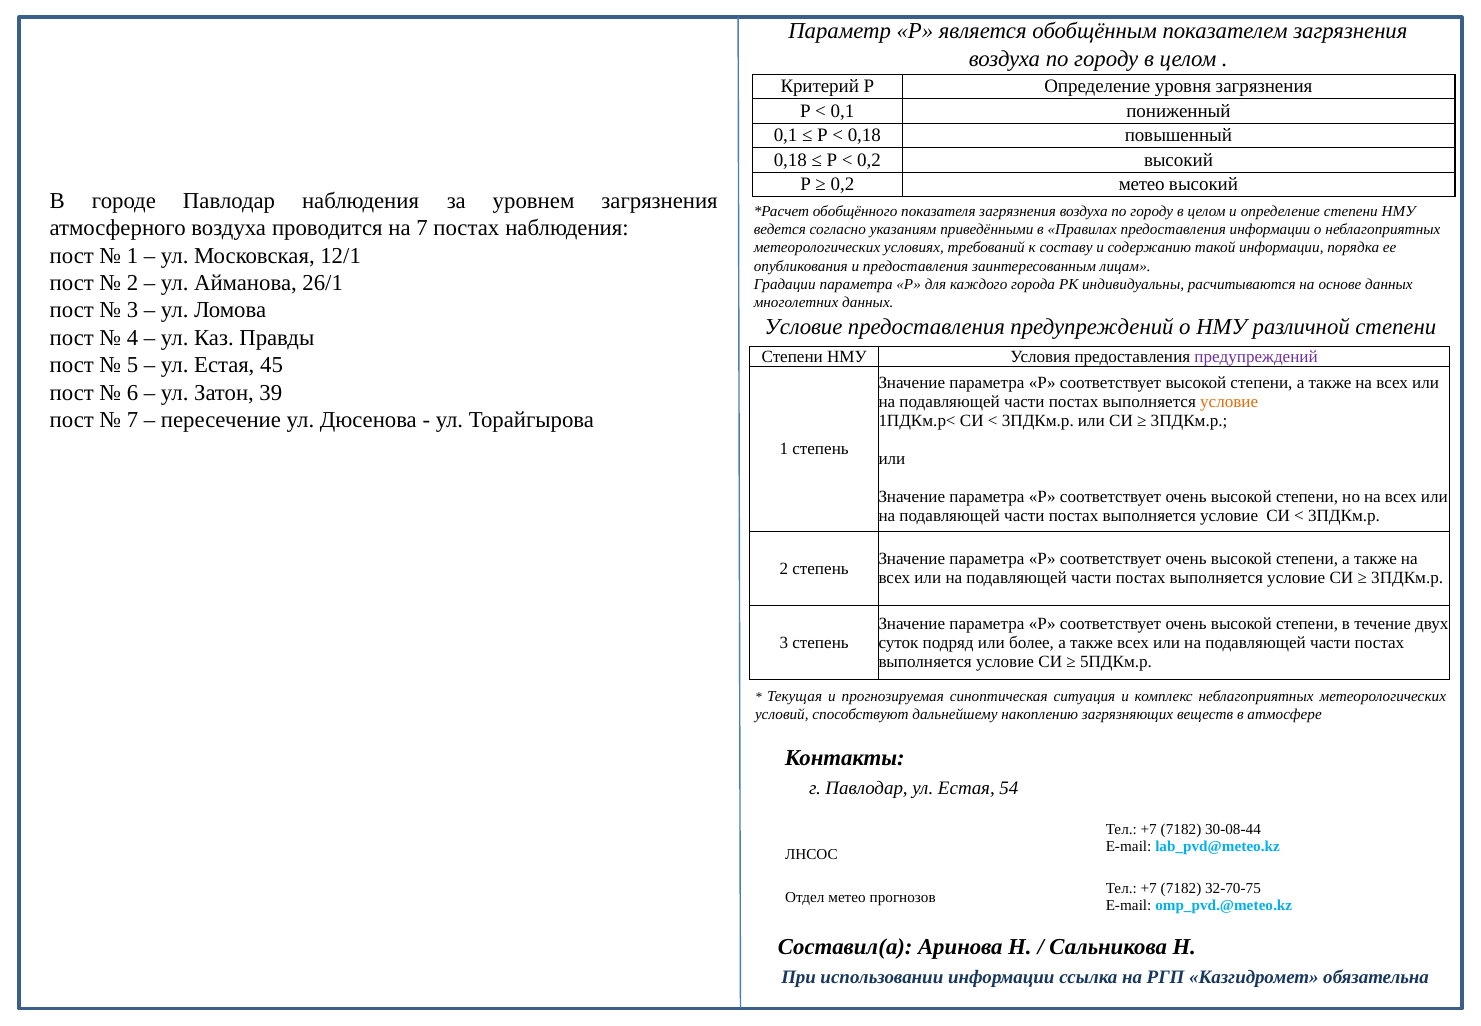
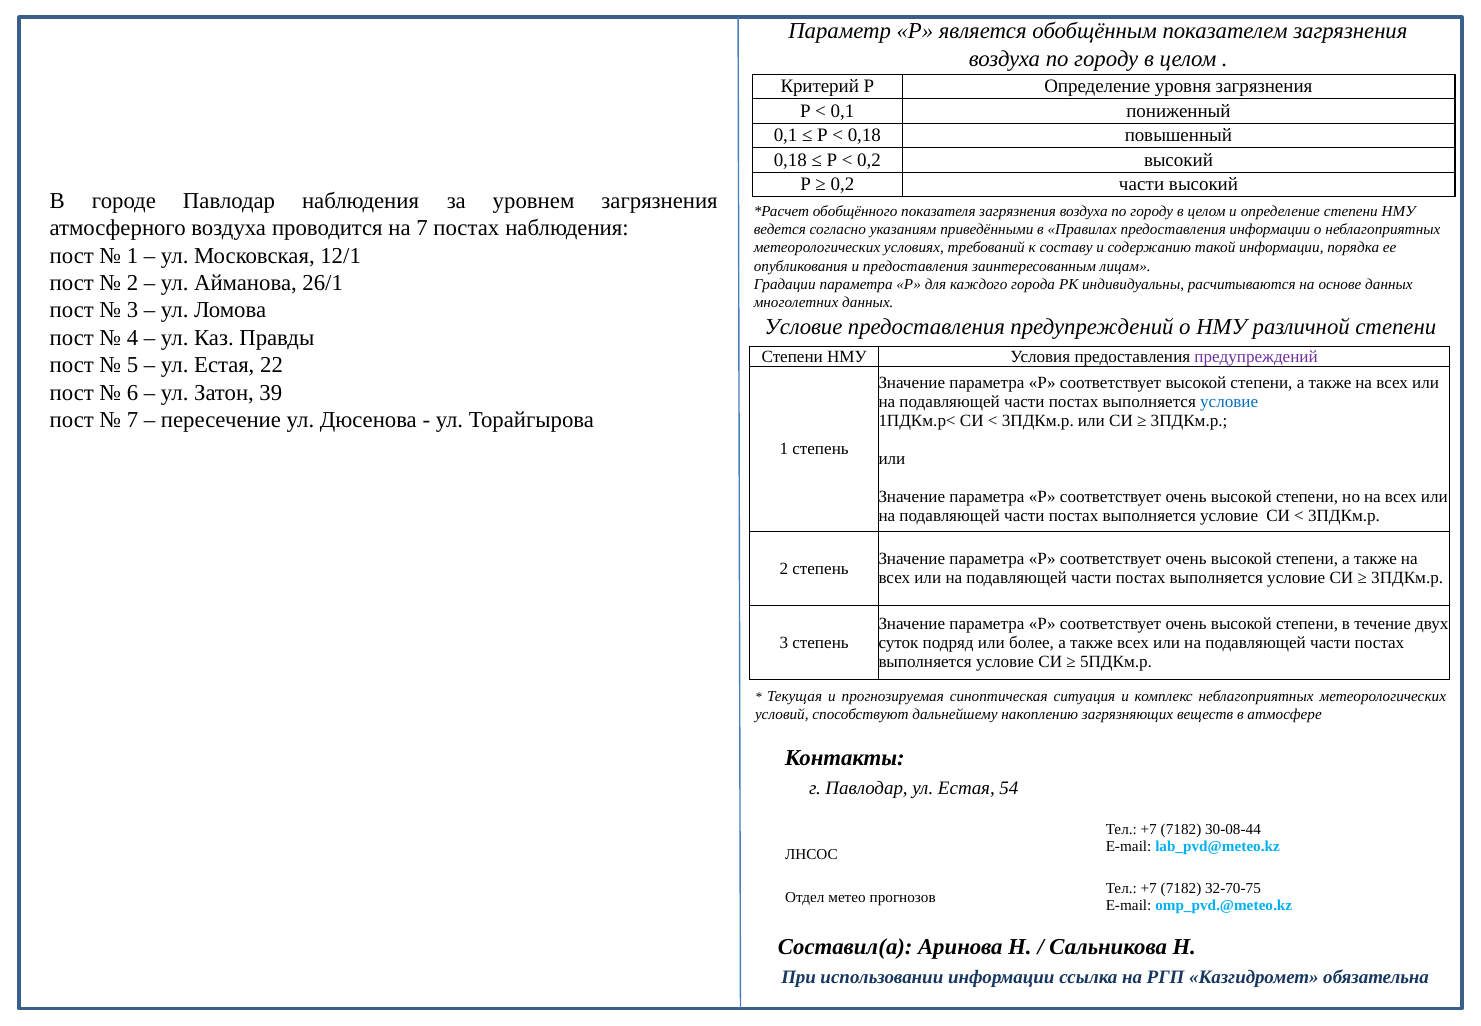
0,2 метео: метео -> части
45: 45 -> 22
условие at (1229, 402) colour: orange -> blue
